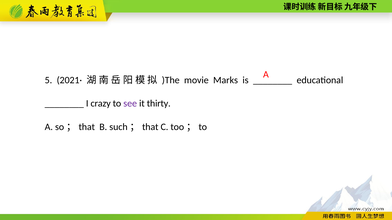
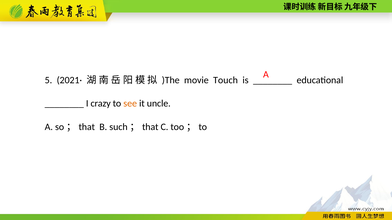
Marks: Marks -> Touch
see colour: purple -> orange
thirty: thirty -> uncle
